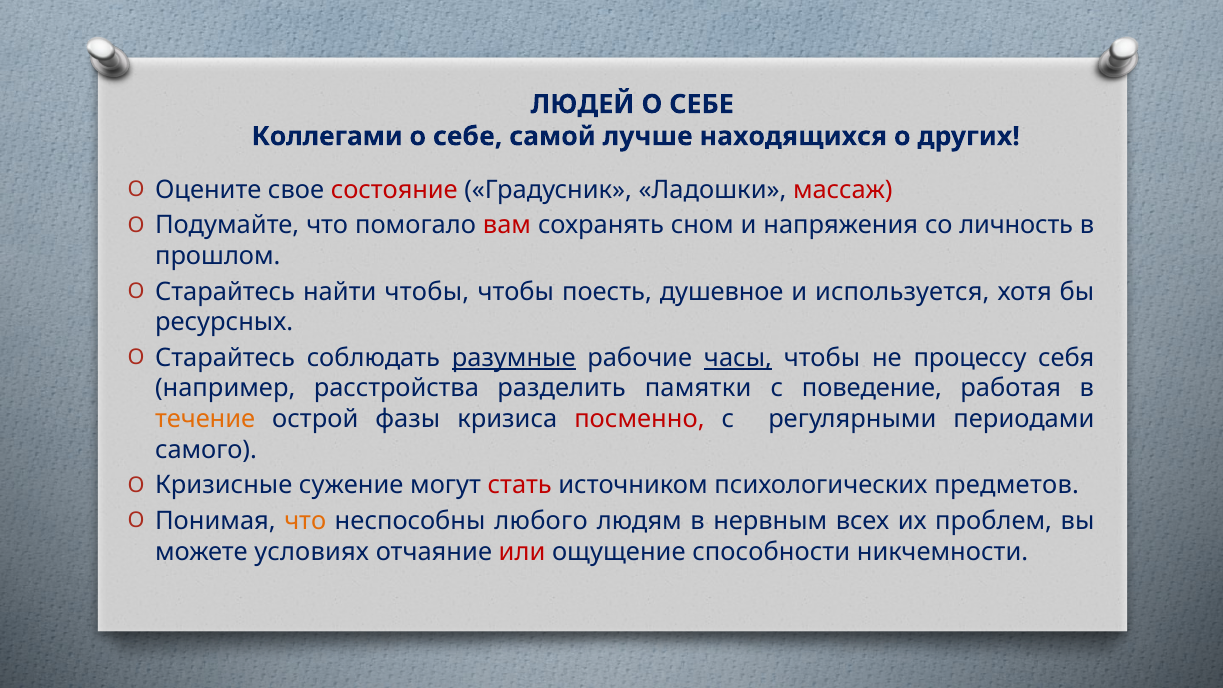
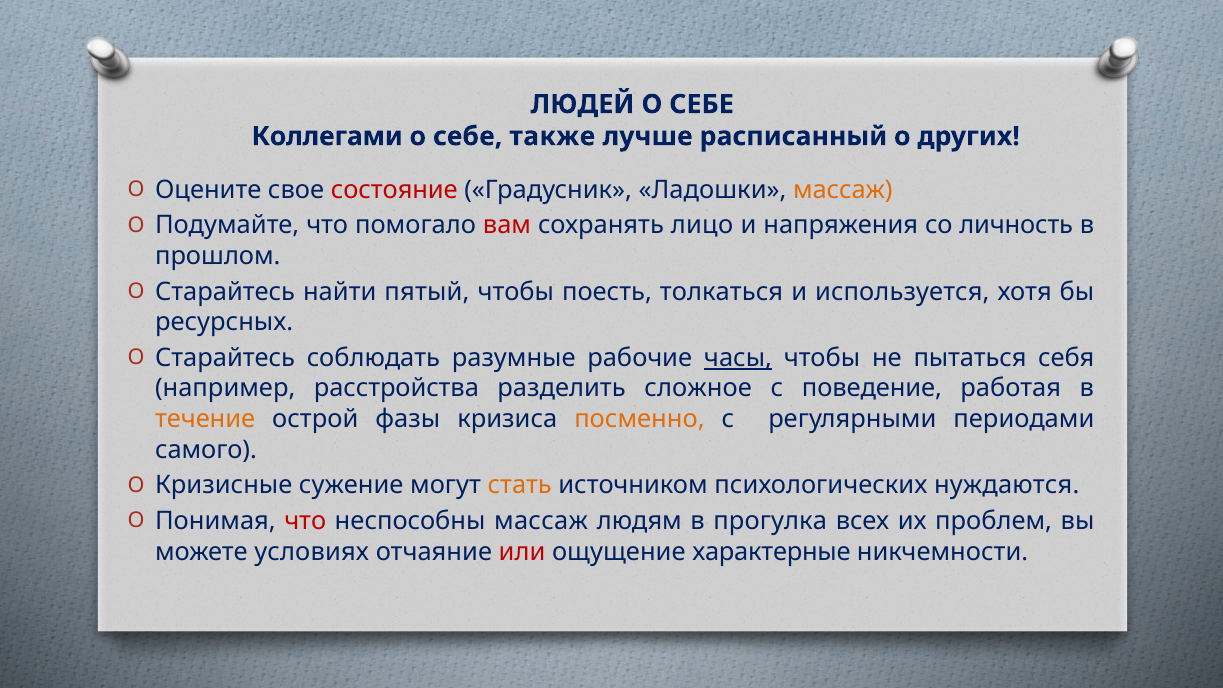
самой: самой -> также
находящихся: находящихся -> расписанный
массаж at (843, 190) colour: red -> orange
сном: сном -> лицо
найти чтобы: чтобы -> пятый
душевное: душевное -> толкаться
разумные underline: present -> none
процессу: процессу -> пытаться
памятки: памятки -> сложное
посменно colour: red -> orange
стать colour: red -> orange
предметов: предметов -> нуждаются
что at (305, 521) colour: orange -> red
неспособны любого: любого -> массаж
нервным: нервным -> прогулка
способности: способности -> характерные
